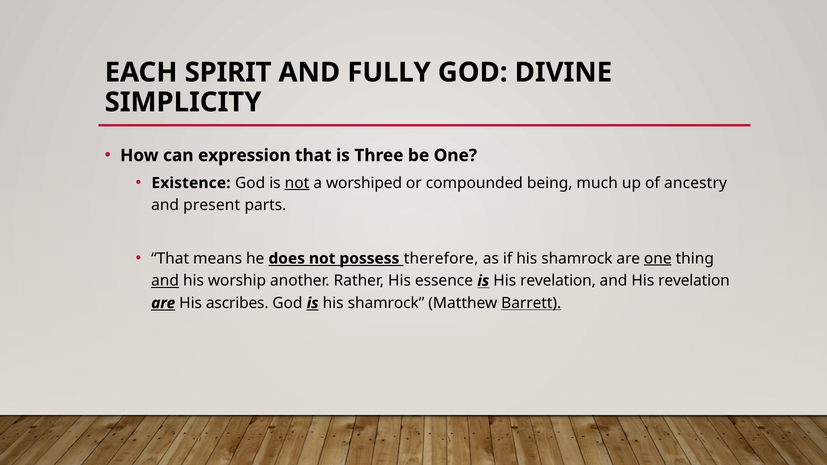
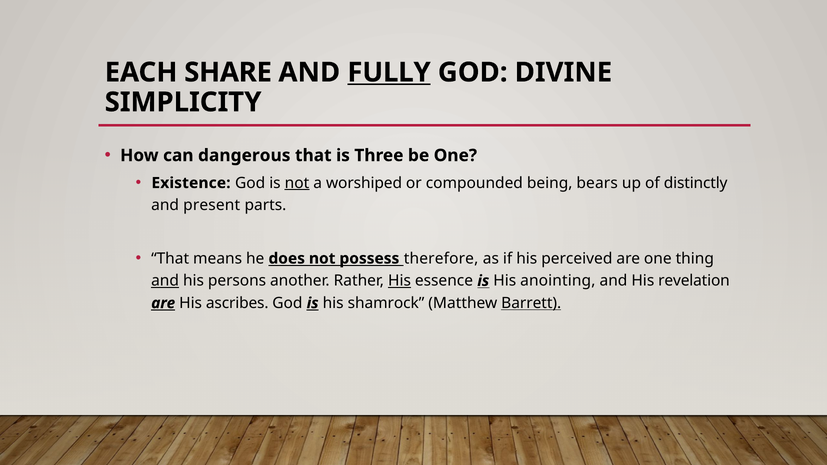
SPIRIT: SPIRIT -> SHARE
FULLY underline: none -> present
expression: expression -> dangerous
much: much -> bears
ancestry: ancestry -> distinctly
if his shamrock: shamrock -> perceived
one at (658, 259) underline: present -> none
worship: worship -> persons
His at (399, 281) underline: none -> present
is His revelation: revelation -> anointing
